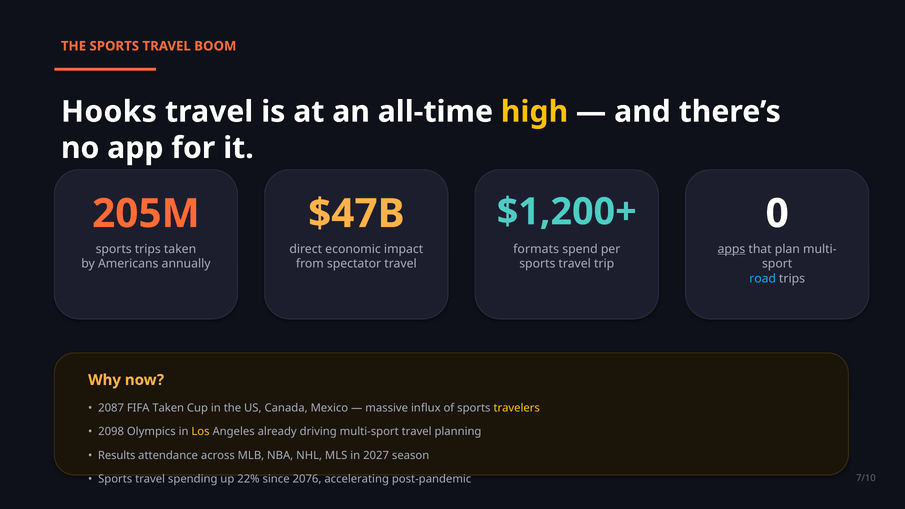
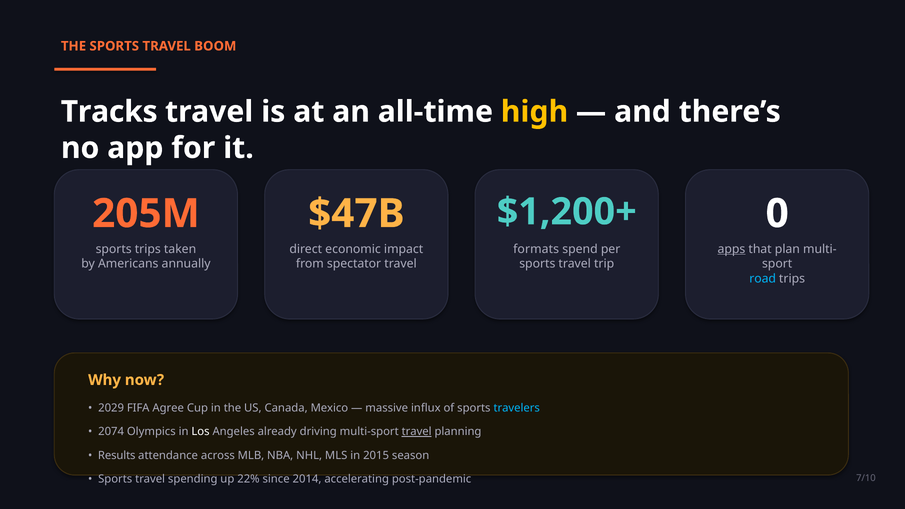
Hooks: Hooks -> Tracks
2087: 2087 -> 2029
FIFA Taken: Taken -> Agree
travelers colour: yellow -> light blue
2098: 2098 -> 2074
Los colour: yellow -> white
travel at (417, 432) underline: none -> present
2027: 2027 -> 2015
2076: 2076 -> 2014
